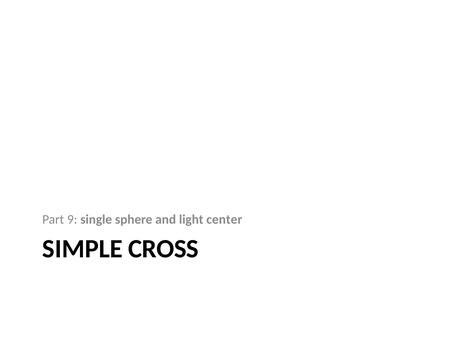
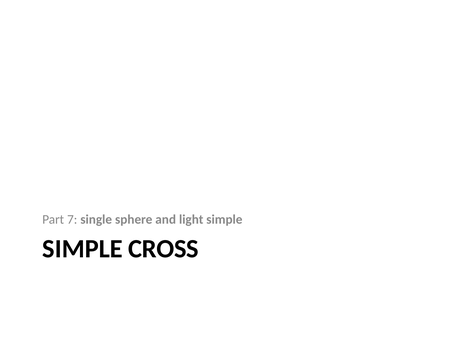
9: 9 -> 7
light center: center -> simple
